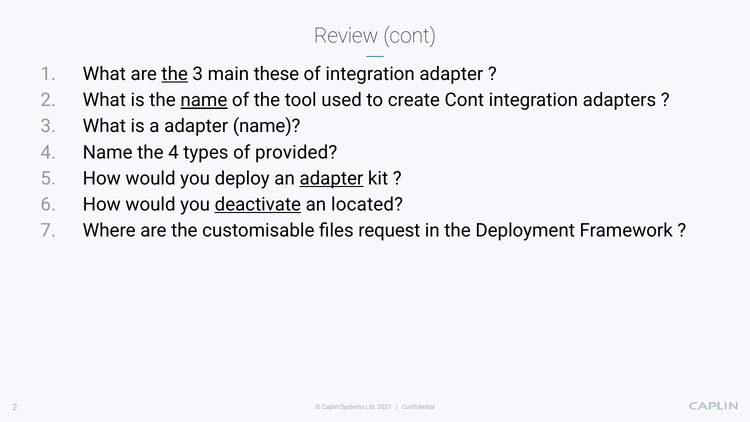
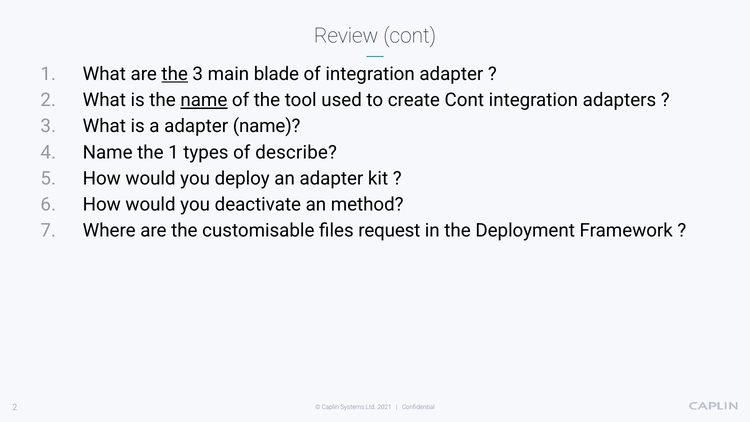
these: these -> blade
the 4: 4 -> 1
provided: provided -> describe
adapter at (331, 178) underline: present -> none
deactivate underline: present -> none
located: located -> method
